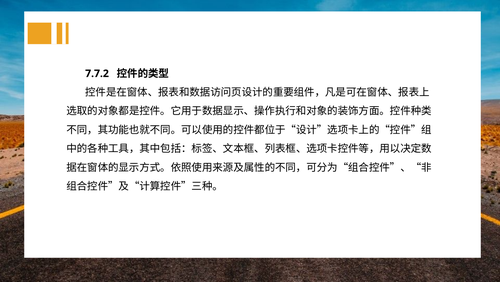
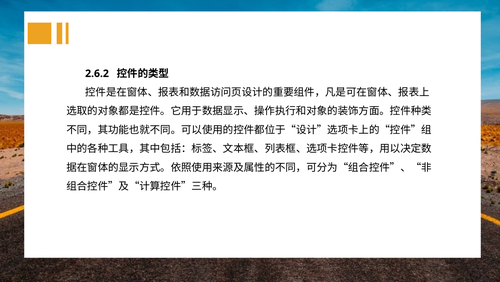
7.7.2: 7.7.2 -> 2.6.2
